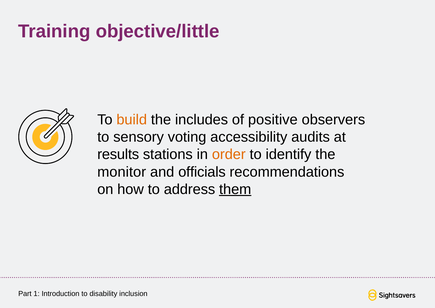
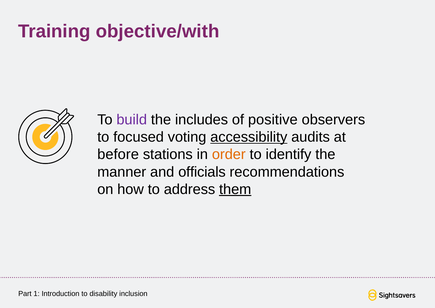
objective/little: objective/little -> objective/with
build colour: orange -> purple
sensory: sensory -> focused
accessibility underline: none -> present
results: results -> before
monitor: monitor -> manner
